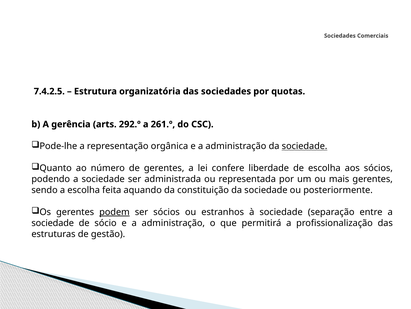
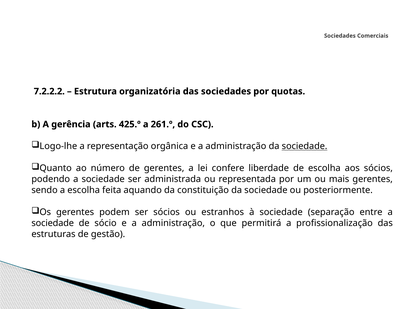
7.4.2.5: 7.4.2.5 -> 7.2.2.2
292.º: 292.º -> 425.º
Pode-lhe: Pode-lhe -> Logo-lhe
podem underline: present -> none
